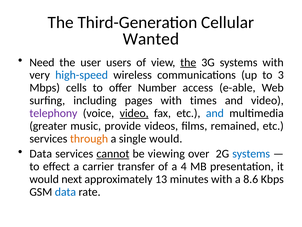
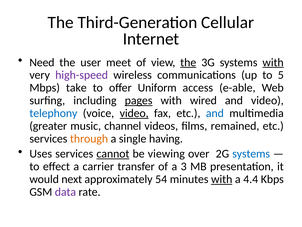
Wanted: Wanted -> Internet
users: users -> meet
with at (273, 62) underline: none -> present
high-speed colour: blue -> purple
3: 3 -> 5
cells: cells -> take
Number: Number -> Uniform
pages underline: none -> present
times: times -> wired
telephony colour: purple -> blue
provide: provide -> channel
single would: would -> having
Data at (41, 153): Data -> Uses
4: 4 -> 3
13: 13 -> 54
with at (222, 179) underline: none -> present
8.6: 8.6 -> 4.4
data at (65, 192) colour: blue -> purple
